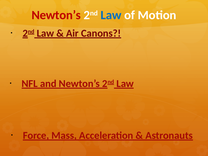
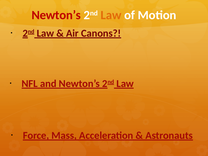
Law at (111, 15) colour: blue -> orange
